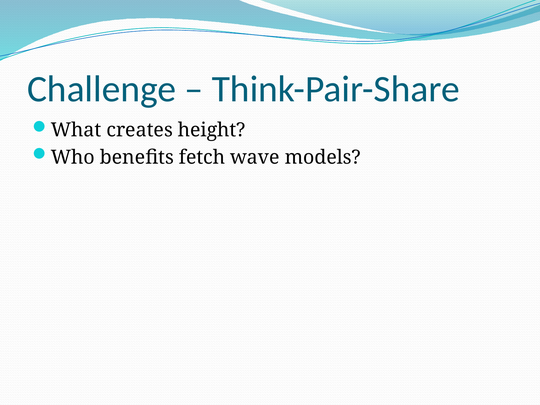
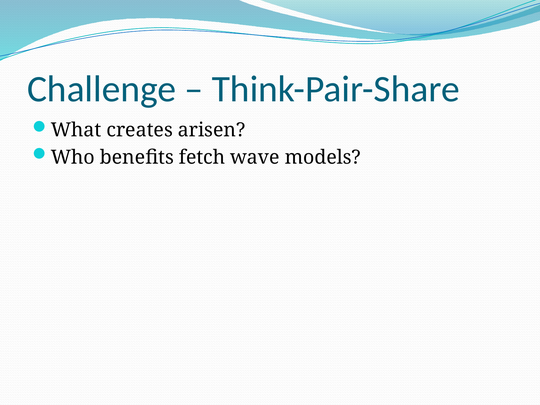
height: height -> arisen
